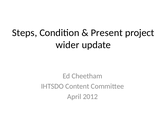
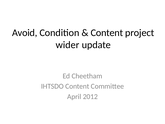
Steps: Steps -> Avoid
Present at (107, 33): Present -> Content
